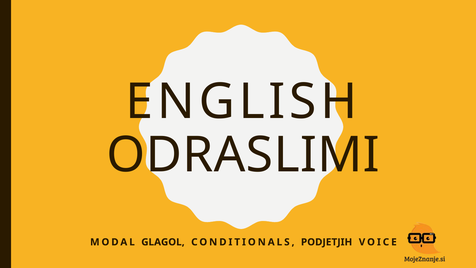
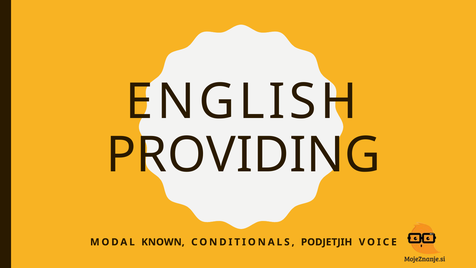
ODRASLIMI: ODRASLIMI -> PROVIDING
GLAGOL: GLAGOL -> KNOWN
